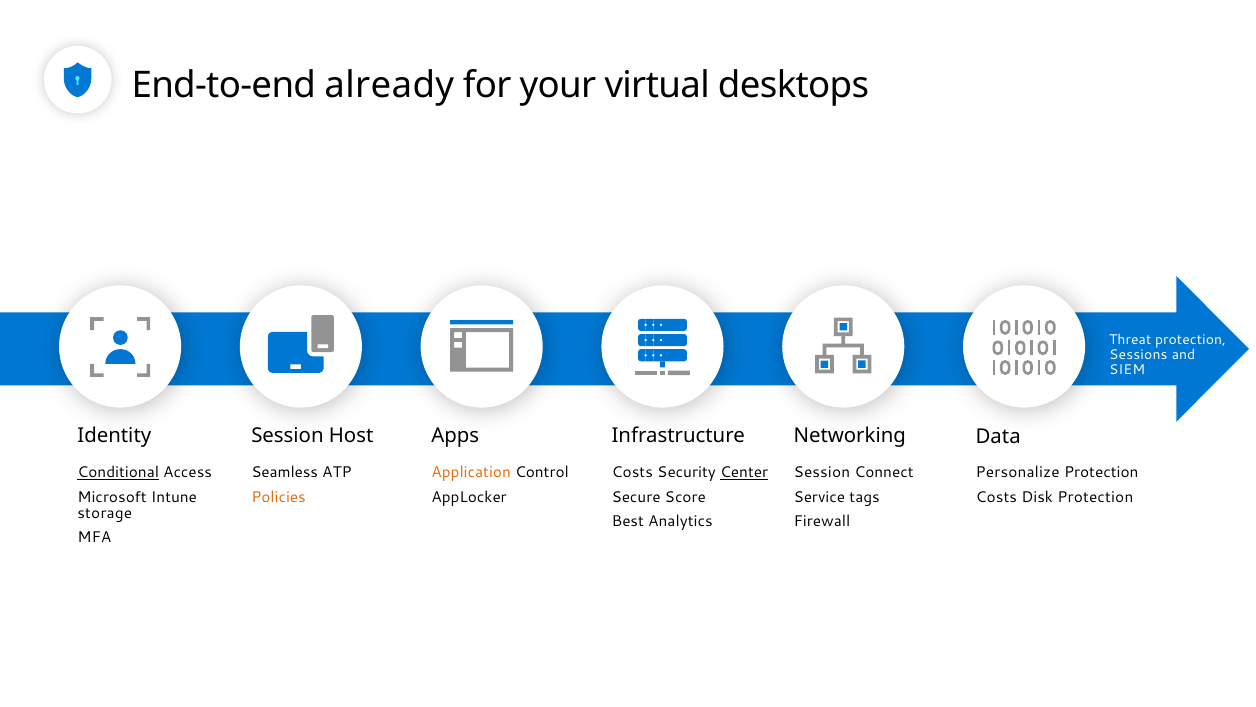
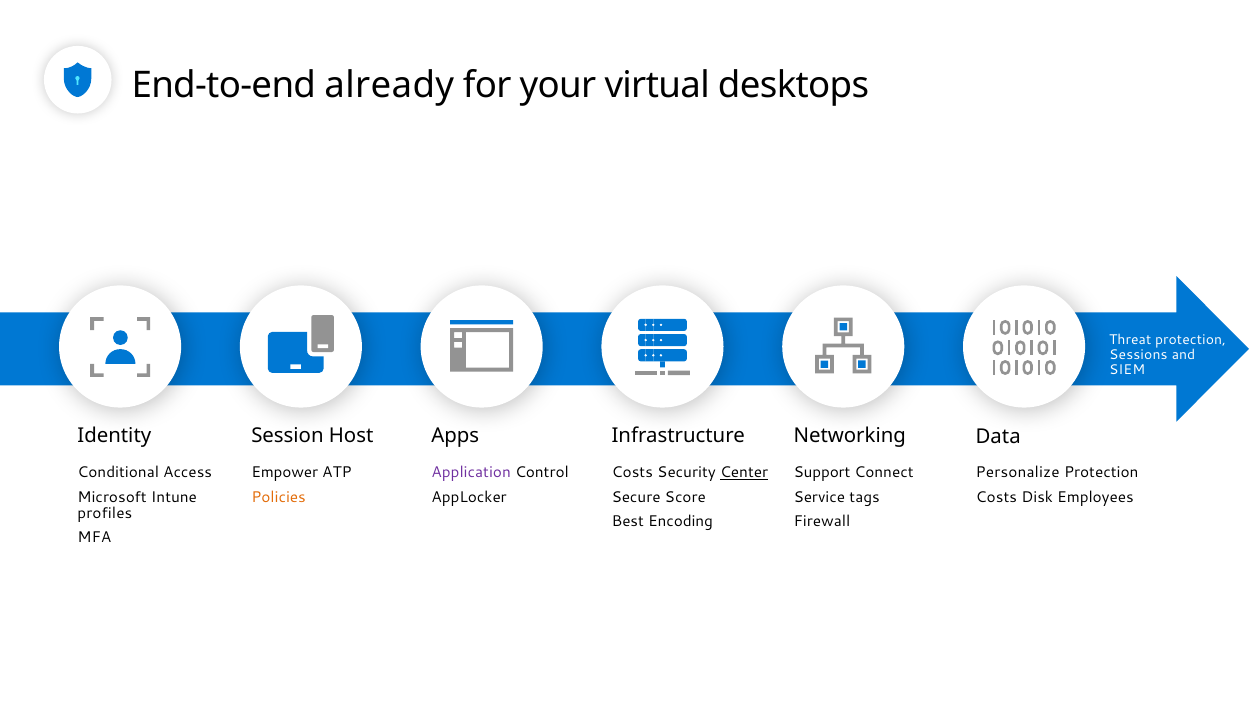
Conditional underline: present -> none
Seamless: Seamless -> Empower
Application colour: orange -> purple
Session at (822, 472): Session -> Support
Disk Protection: Protection -> Employees
storage: storage -> profiles
Analytics: Analytics -> Encoding
